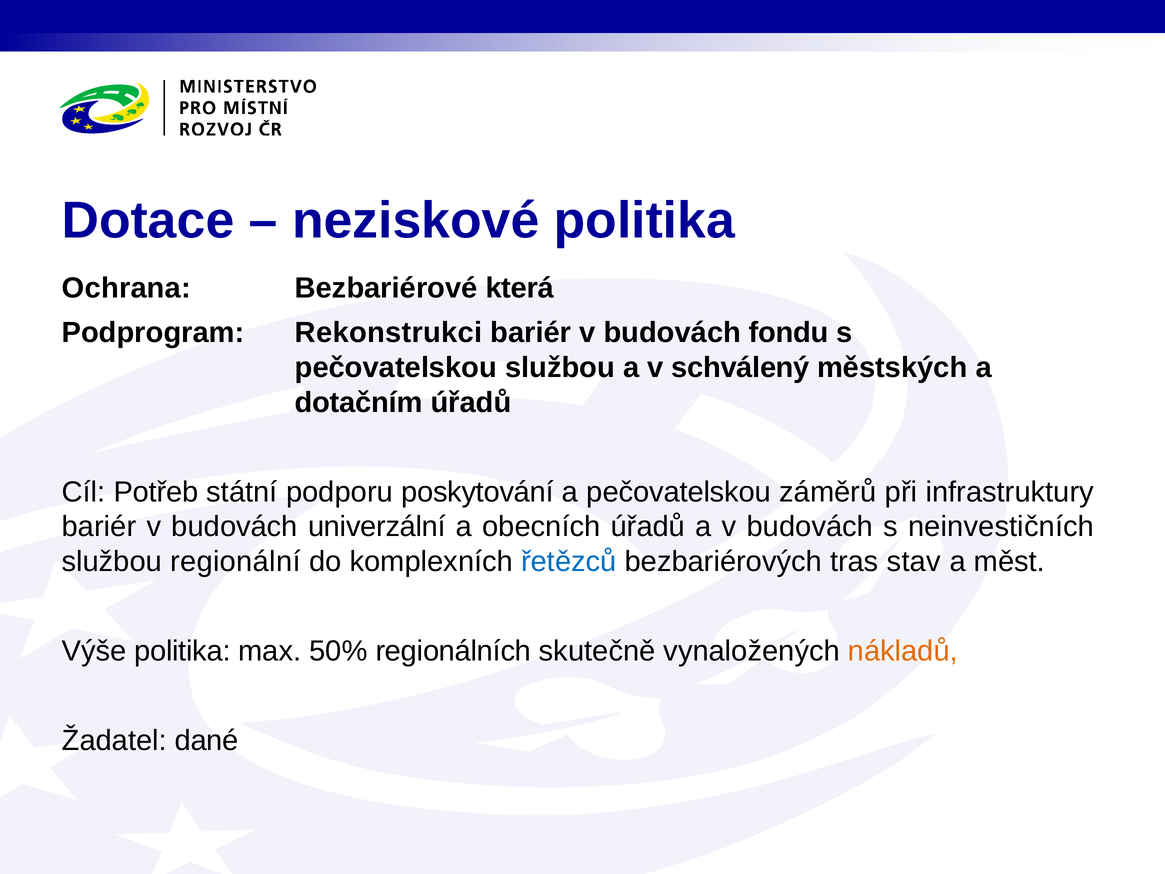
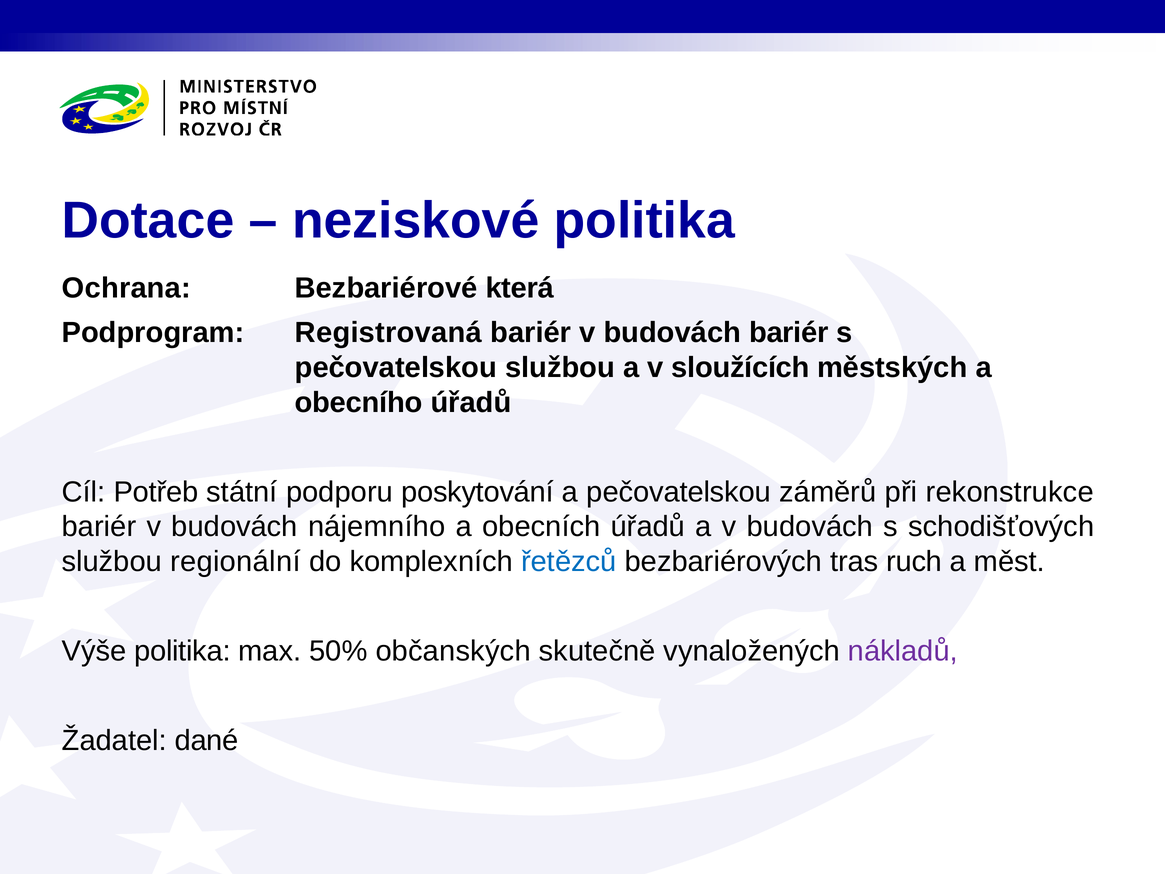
Rekonstrukci: Rekonstrukci -> Registrovaná
budovách fondu: fondu -> bariér
schválený: schválený -> sloužících
dotačním: dotačním -> obecního
infrastruktury: infrastruktury -> rekonstrukce
univerzální: univerzální -> nájemního
neinvestičních: neinvestičních -> schodišťových
stav: stav -> ruch
regionálních: regionálních -> občanských
nákladů colour: orange -> purple
